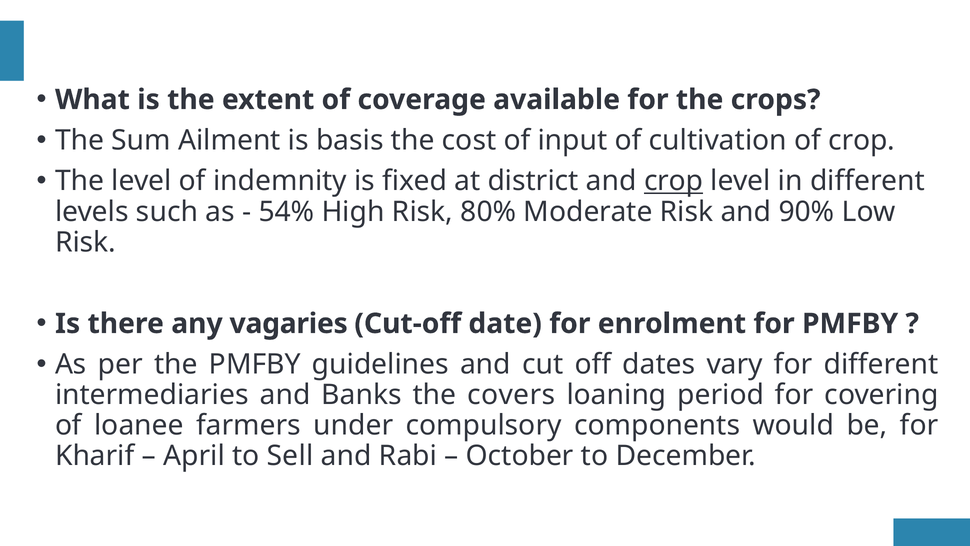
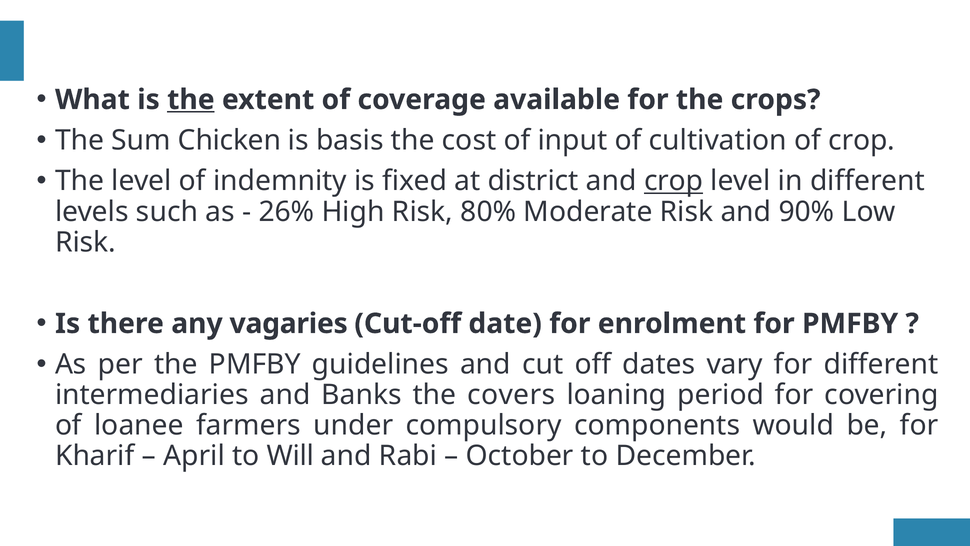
the at (191, 100) underline: none -> present
Ailment: Ailment -> Chicken
54%: 54% -> 26%
Sell: Sell -> Will
